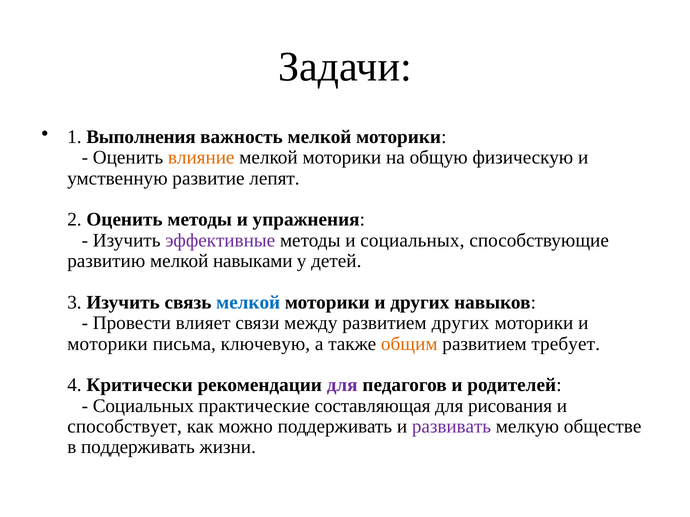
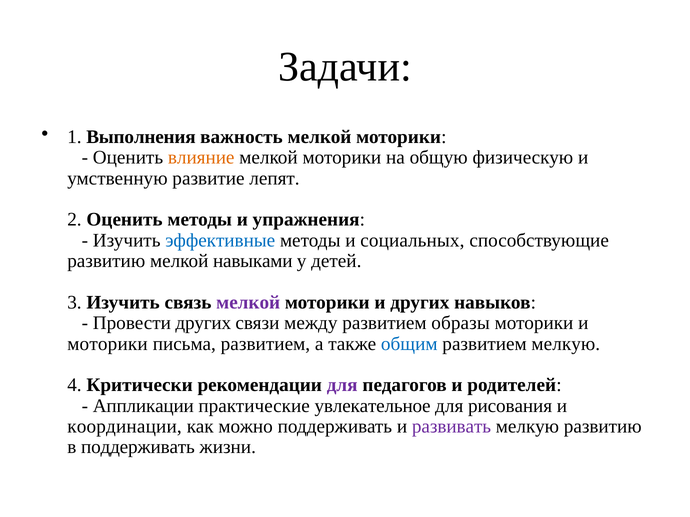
эффективные colour: purple -> blue
мелкой at (248, 303) colour: blue -> purple
Провести влияет: влияет -> других
развитием других: других -> образы
письма ключевую: ключевую -> развитием
общим colour: orange -> blue
развитием требует: требует -> мелкую
Социальных at (143, 406): Социальных -> Аппликации
составляющая: составляющая -> увлекательное
способствует: способствует -> координации
мелкую обществе: обществе -> развитию
